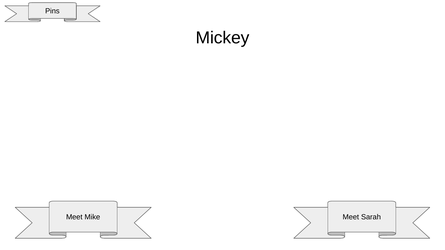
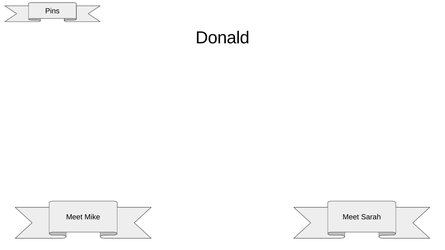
Mickey: Mickey -> Donald
